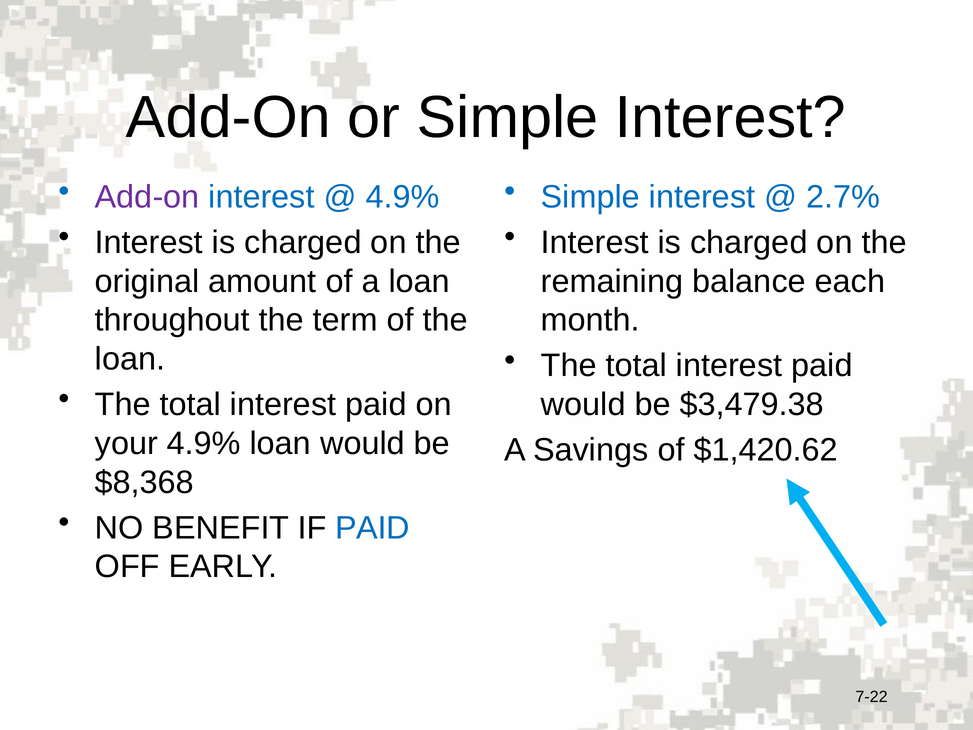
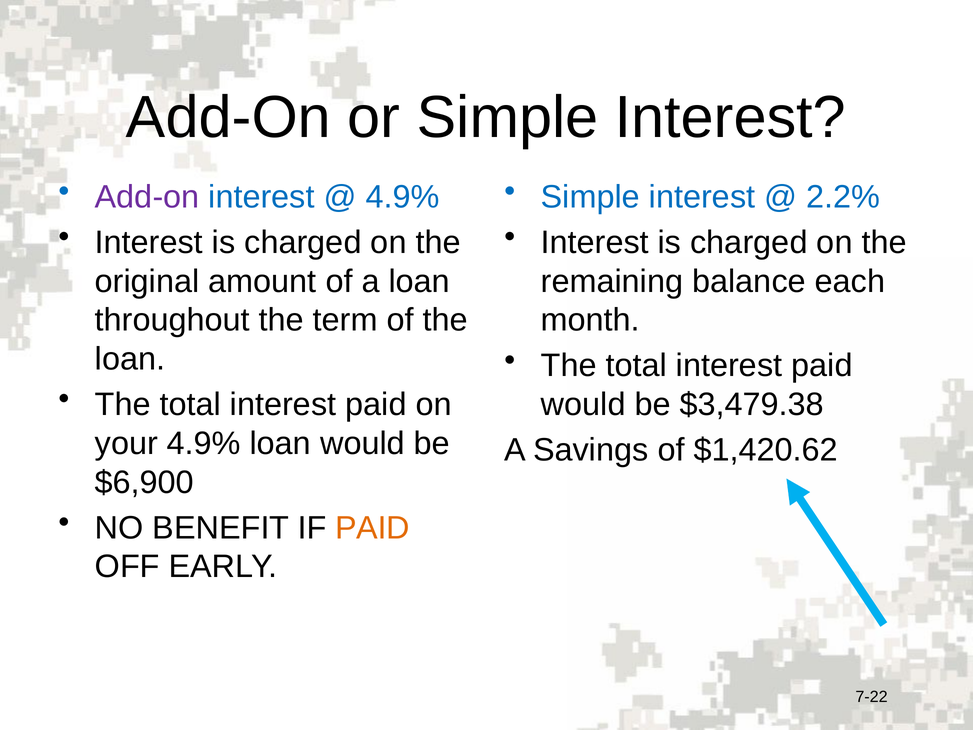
2.7%: 2.7% -> 2.2%
$8,368: $8,368 -> $6,900
PAID at (372, 528) colour: blue -> orange
